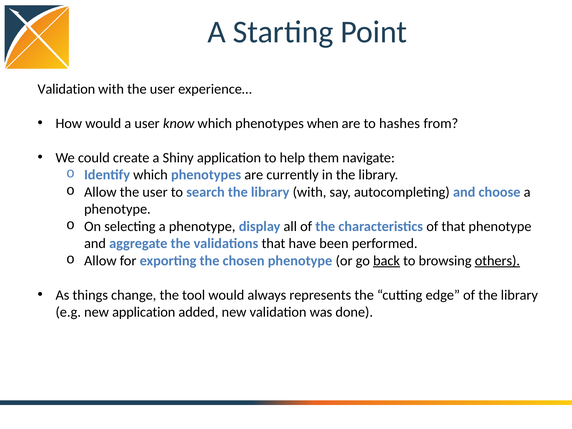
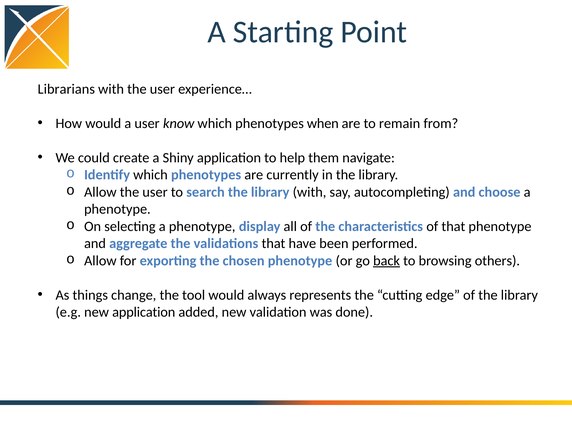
Validation at (66, 89): Validation -> Librarians
hashes: hashes -> remain
others underline: present -> none
